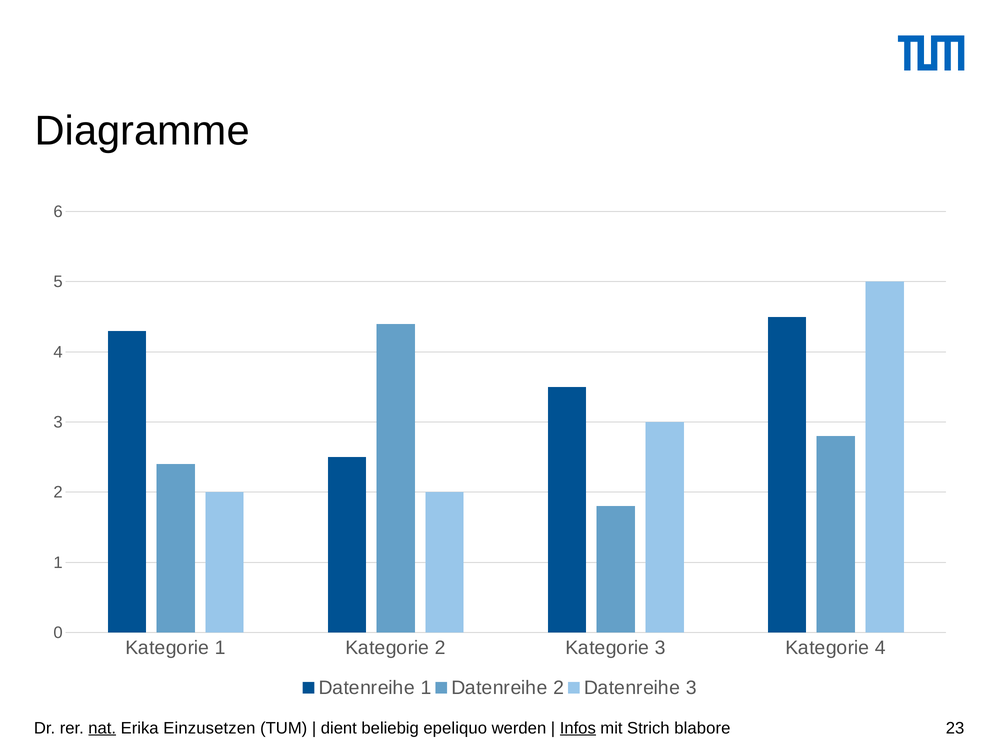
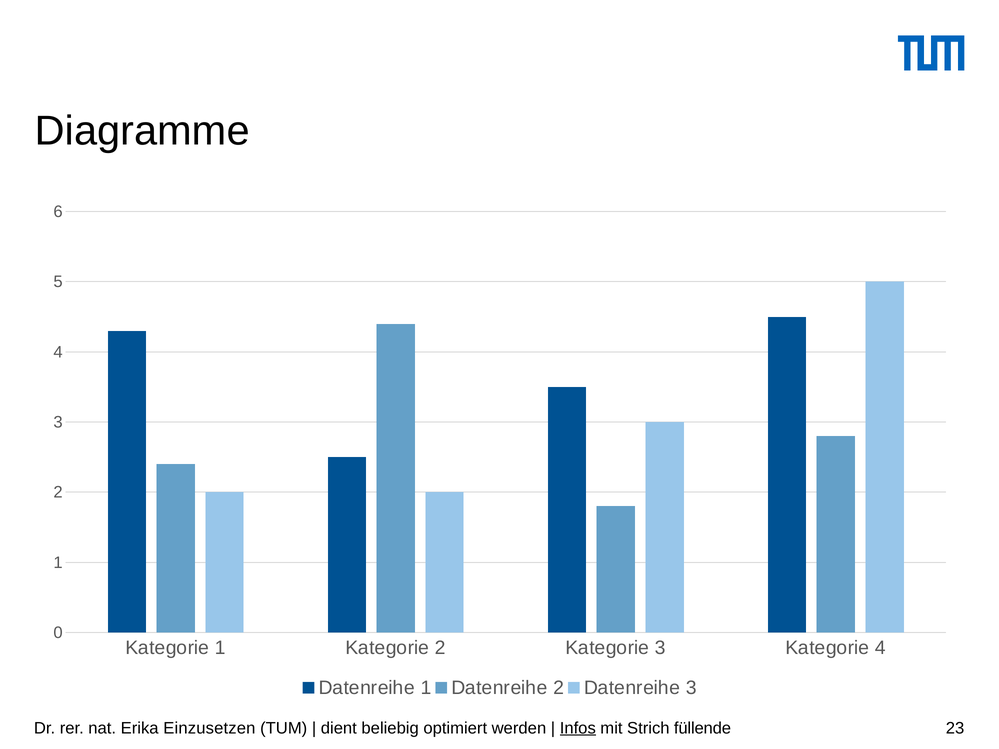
nat underline: present -> none
epeliquo: epeliquo -> optimiert
blabore: blabore -> füllende
